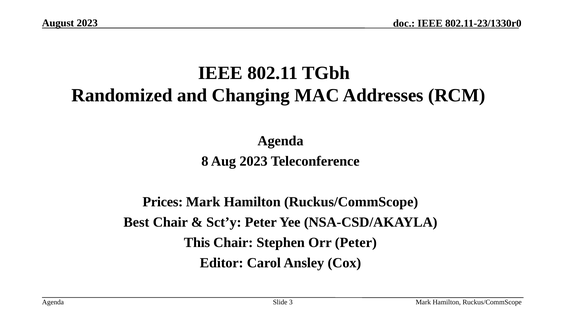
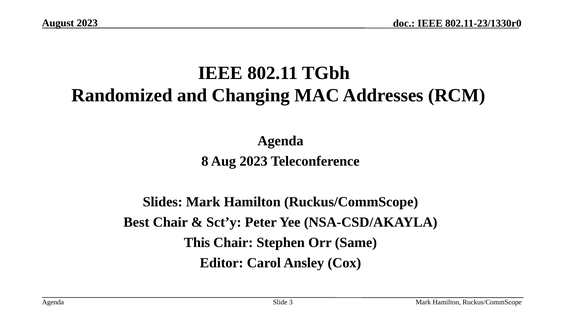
Prices: Prices -> Slides
Orr Peter: Peter -> Same
